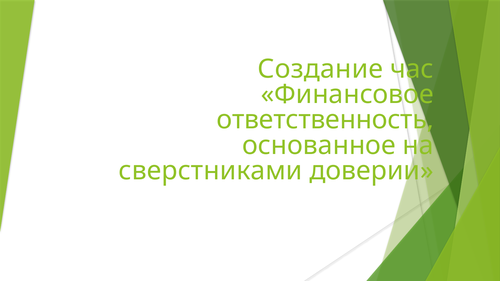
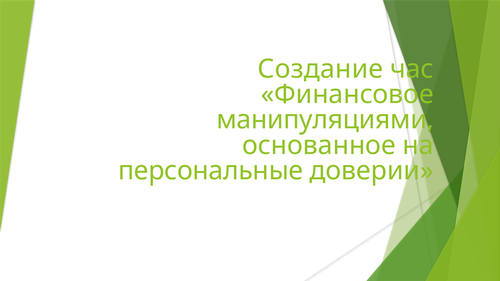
ответственность: ответственность -> манипуляциями
сверстниками: сверстниками -> персональные
